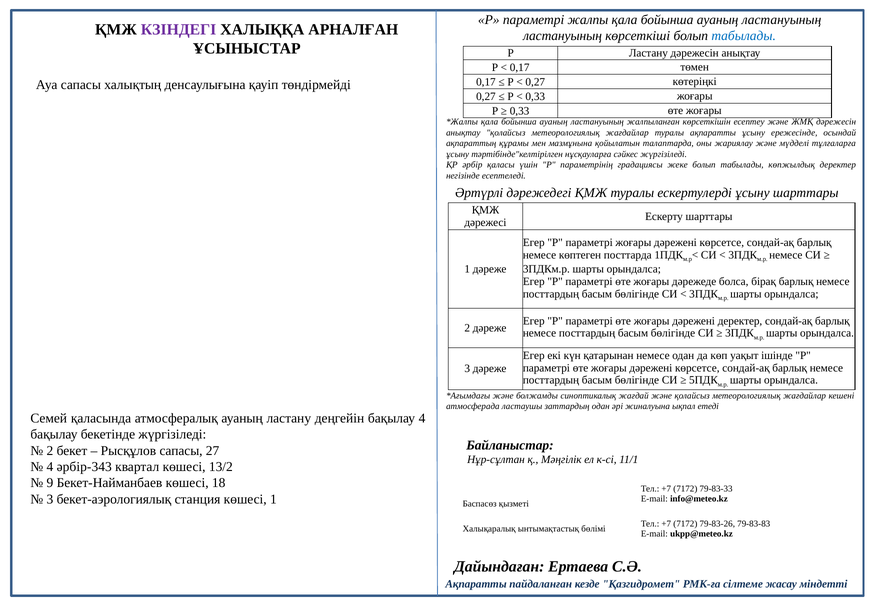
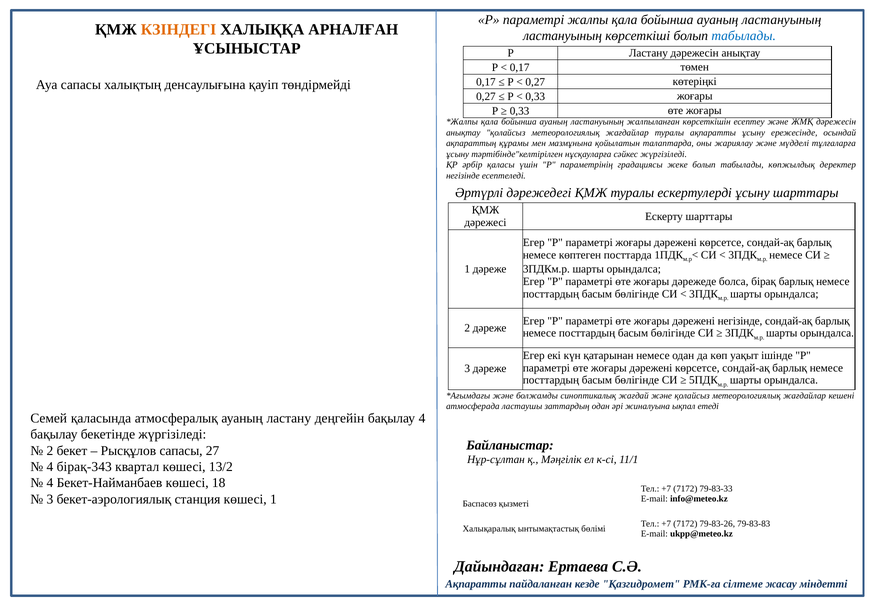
КЗІНДЕГІ colour: purple -> orange
дәрежені деректер: деректер -> негізінде
әрбір-343: әрбір-343 -> бірақ-343
9 at (50, 483): 9 -> 4
